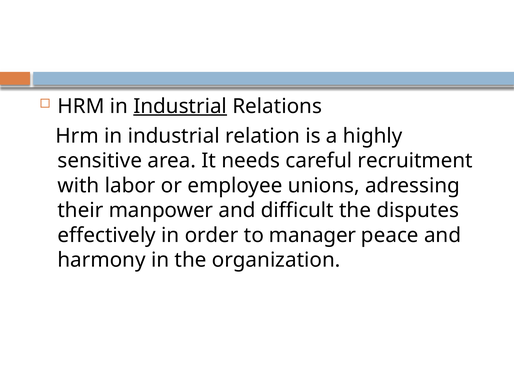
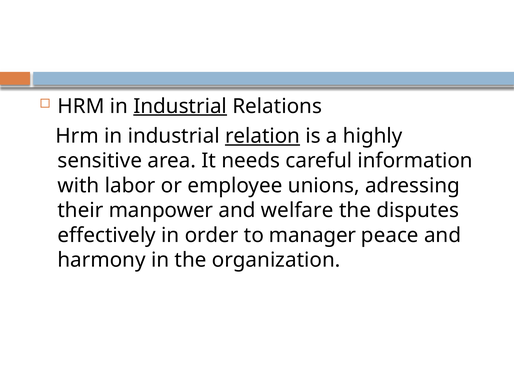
relation underline: none -> present
recruitment: recruitment -> information
difficult: difficult -> welfare
